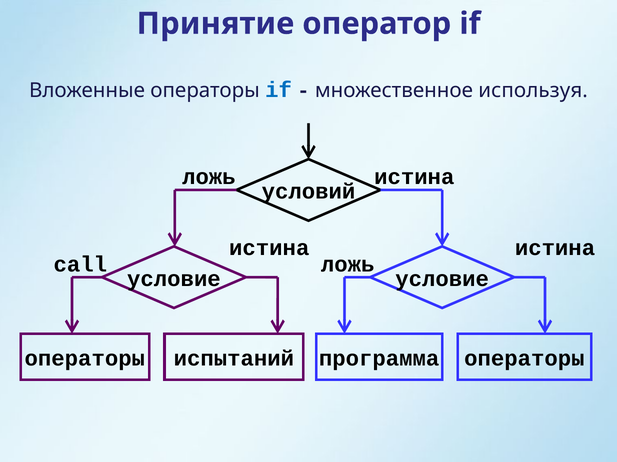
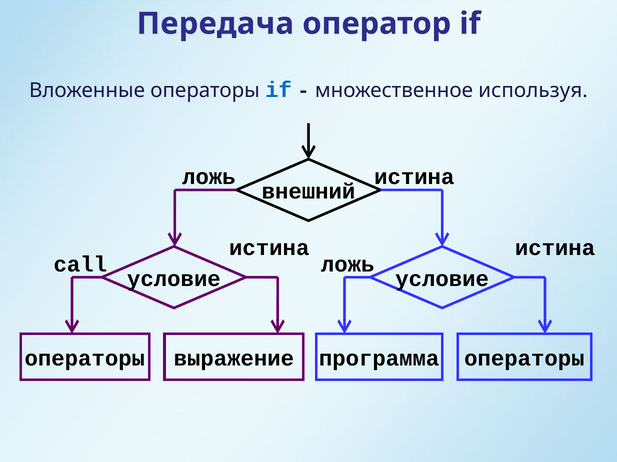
Принятие: Принятие -> Передача
условий: условий -> внешний
испытаний: испытаний -> выражение
